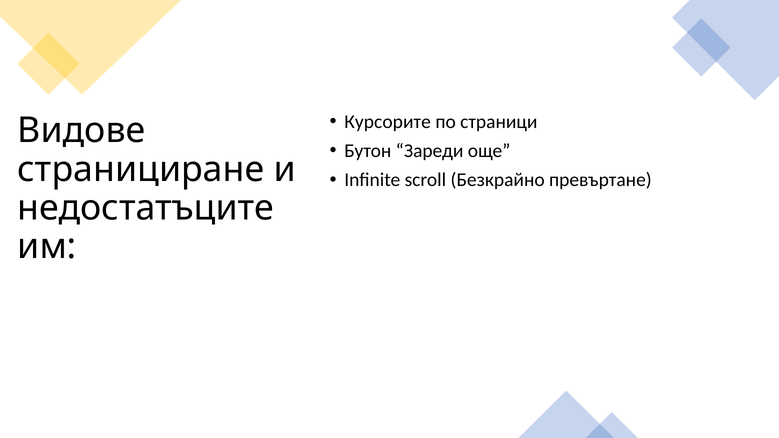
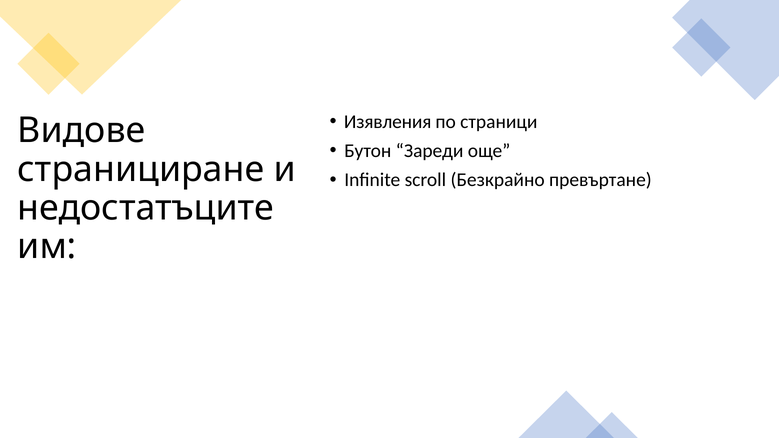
Курсорите: Курсорите -> Изявления
